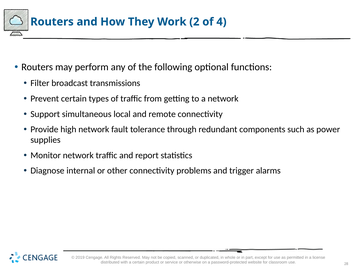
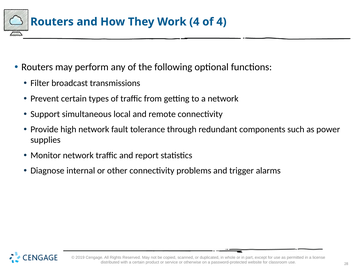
Work 2: 2 -> 4
